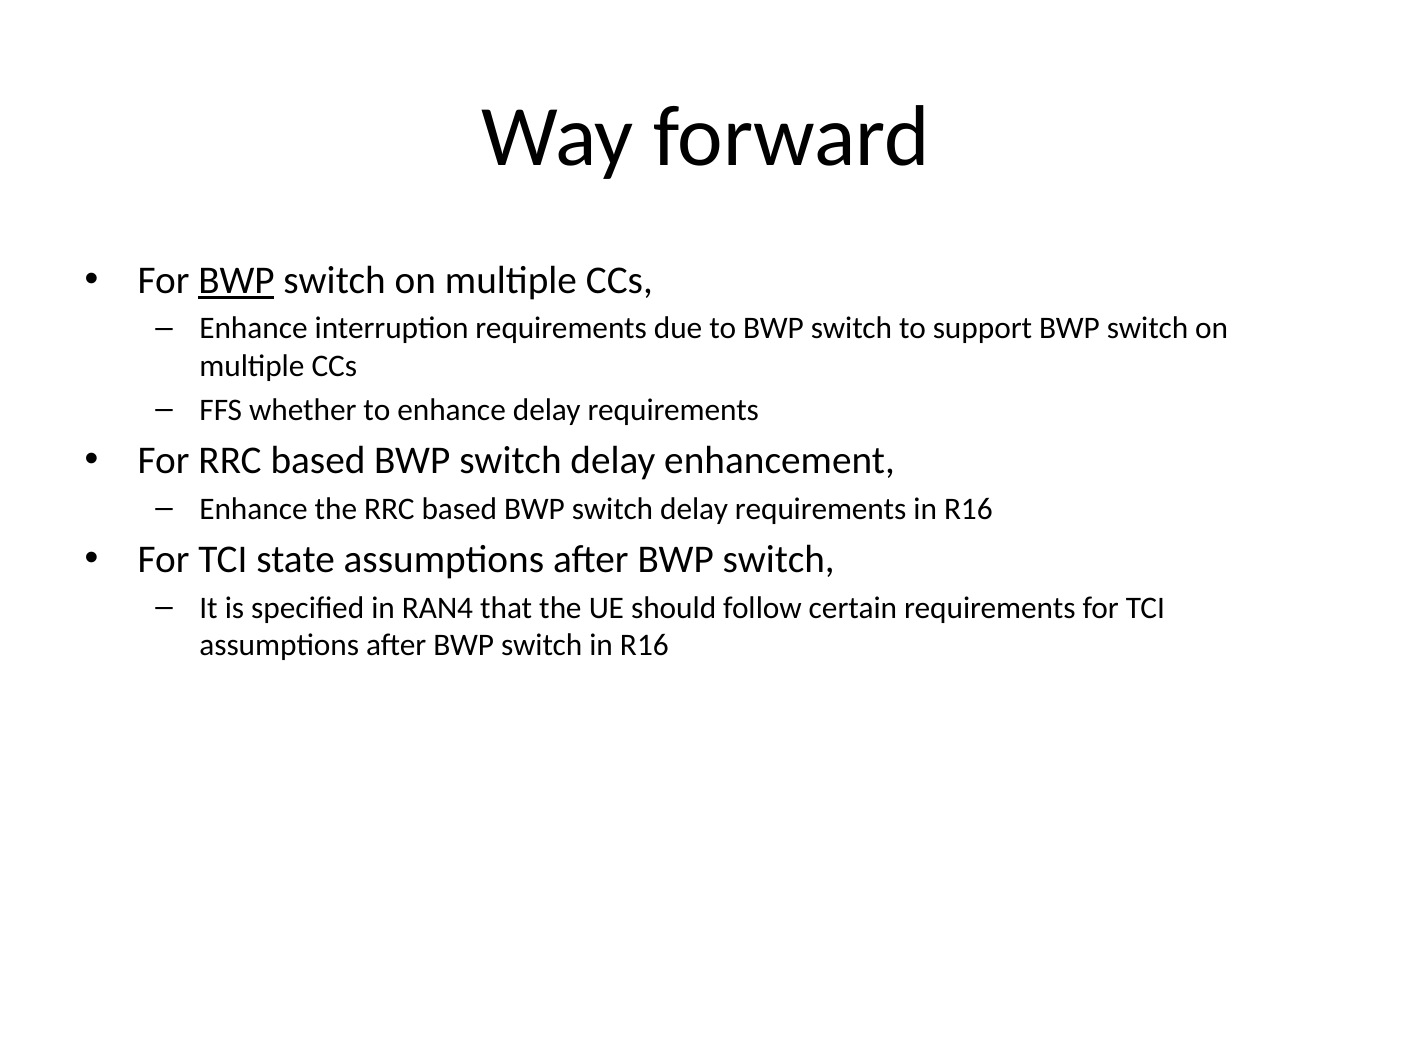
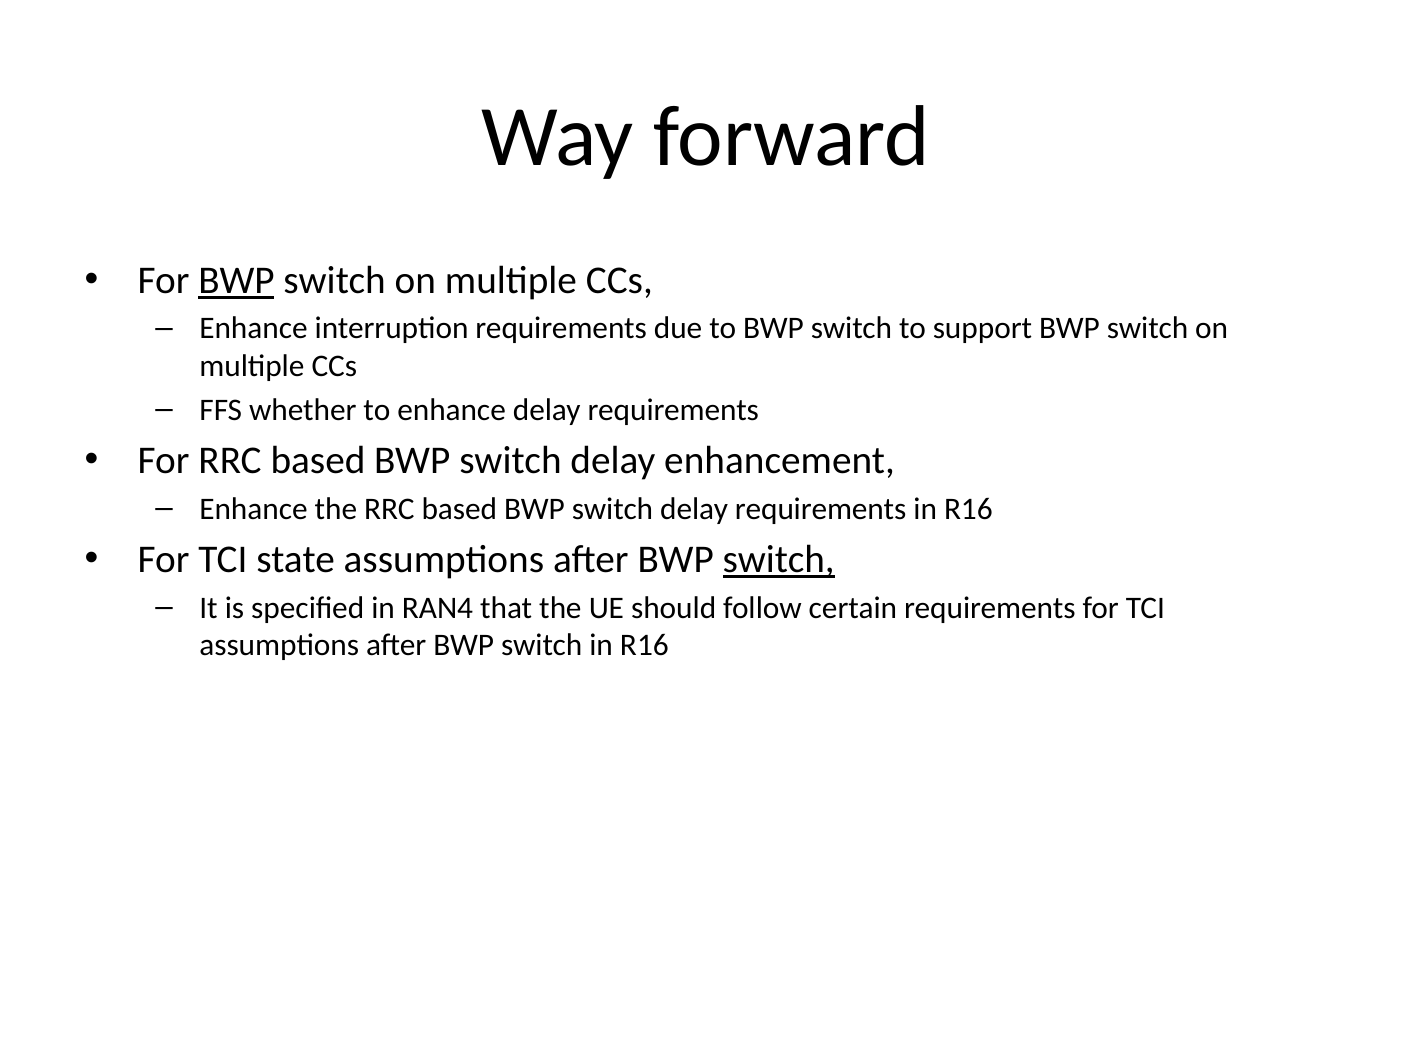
switch at (779, 560) underline: none -> present
